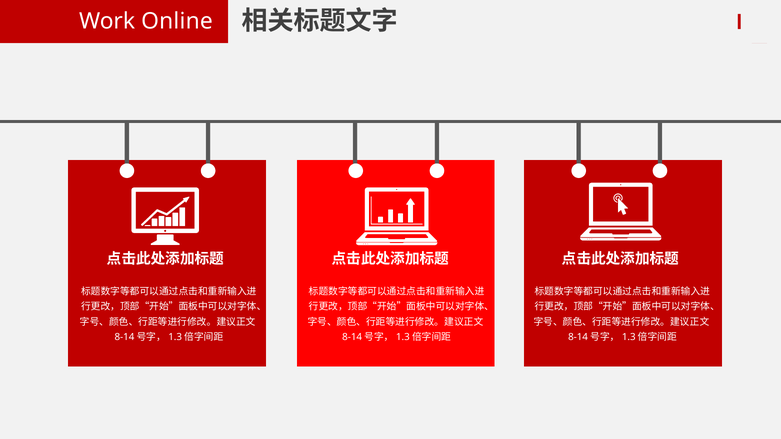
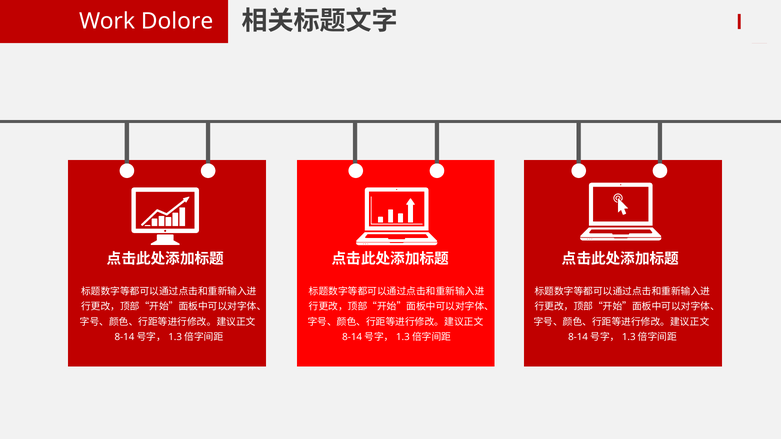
Online: Online -> Dolore
